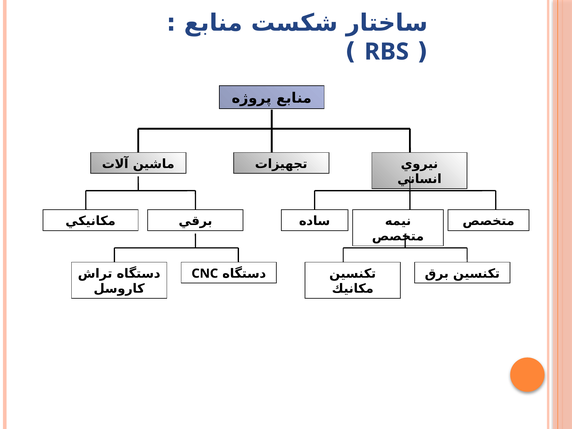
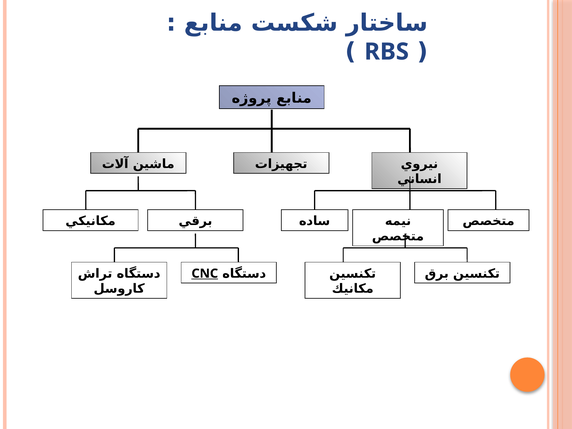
CNC underline: none -> present
